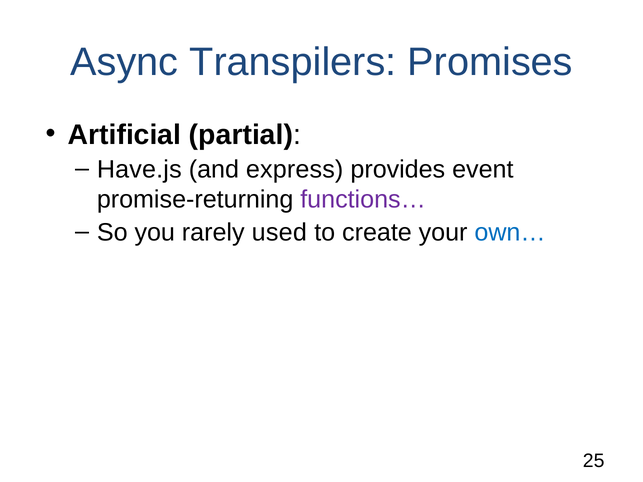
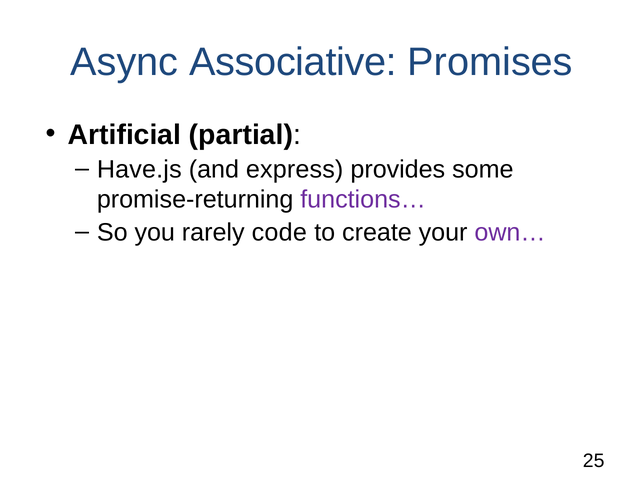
Transpilers: Transpilers -> Associative
event: event -> some
used: used -> code
own… colour: blue -> purple
